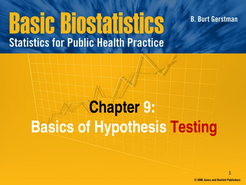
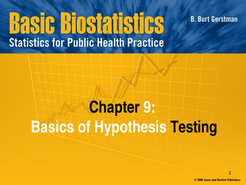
Testing colour: red -> black
